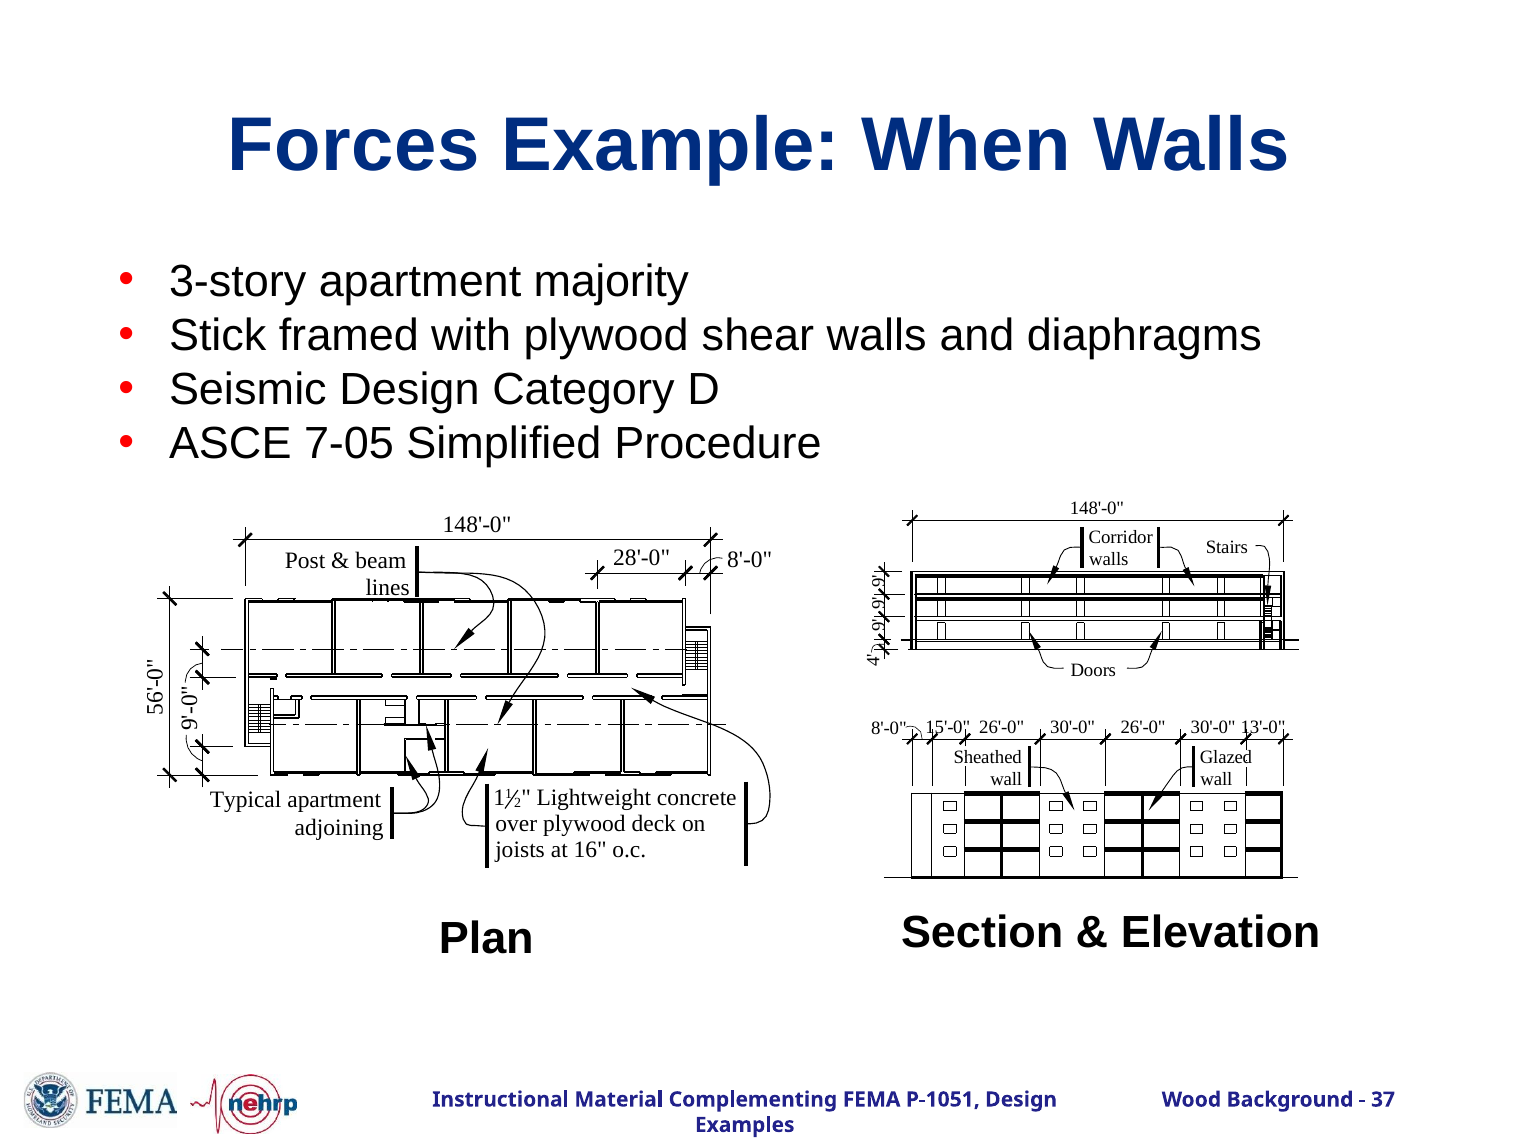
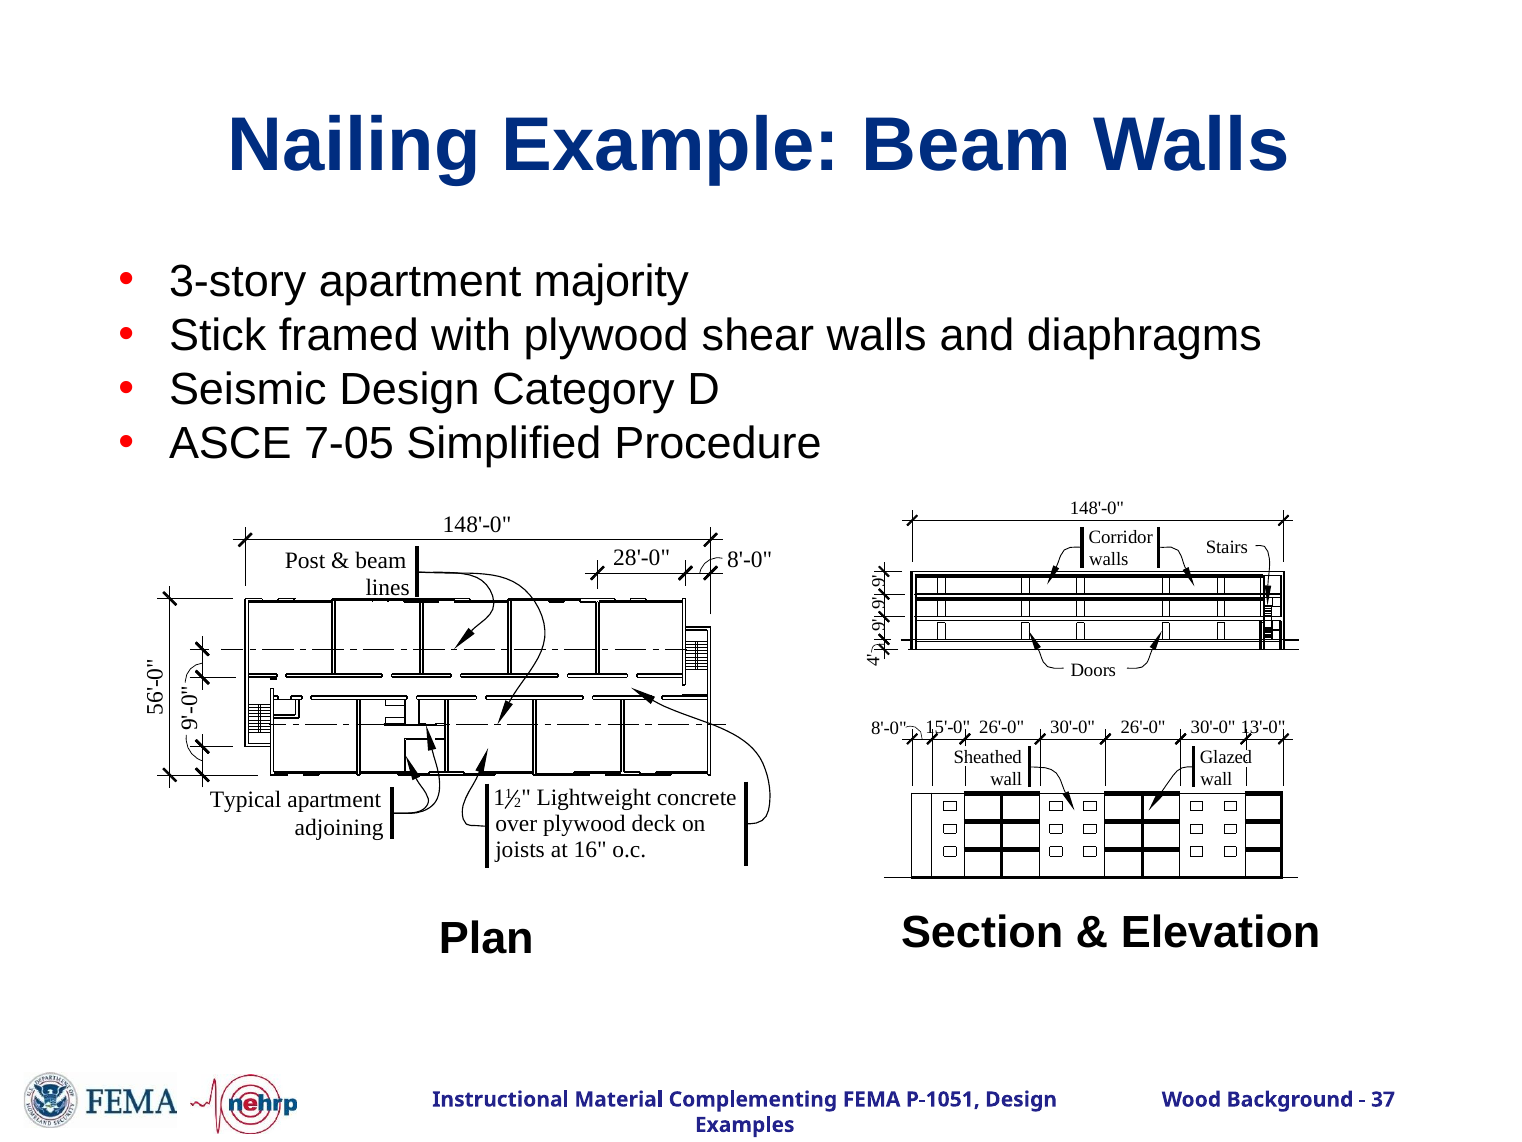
Forces: Forces -> Nailing
Example When: When -> Beam
